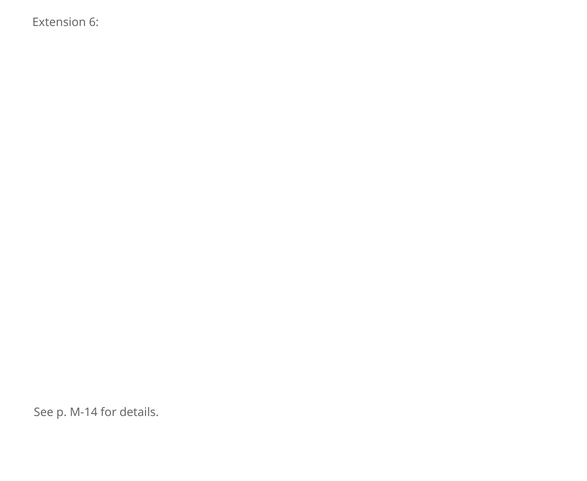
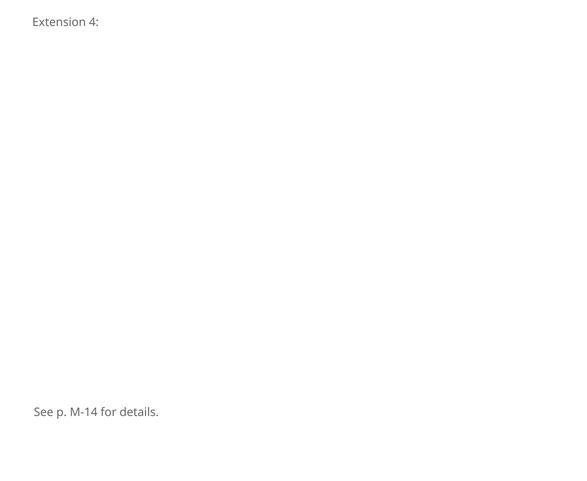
6: 6 -> 4
